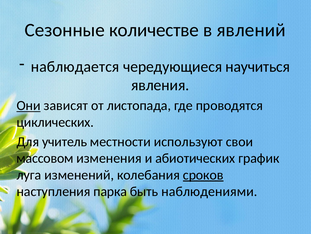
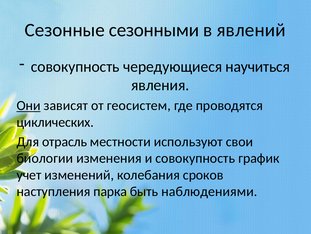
количестве: количестве -> сезонными
наблюдается at (75, 66): наблюдается -> совокупность
листопада: листопада -> геосистем
учитель: учитель -> отрасль
массовом: массовом -> биологии
и абиотических: абиотических -> совокупность
луга: луга -> учет
сроков underline: present -> none
